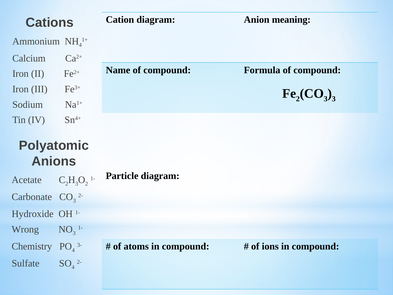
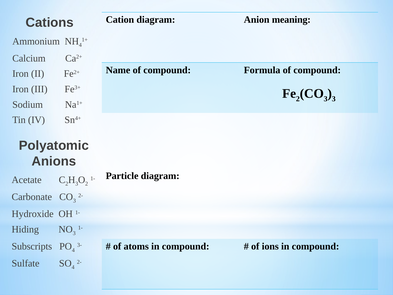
Wrong: Wrong -> Hiding
Chemistry: Chemistry -> Subscripts
